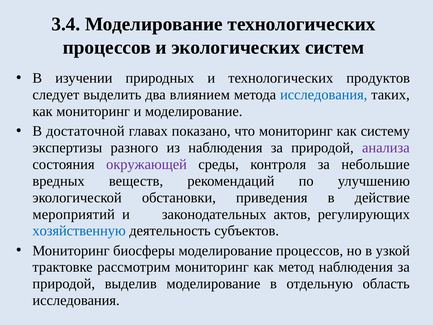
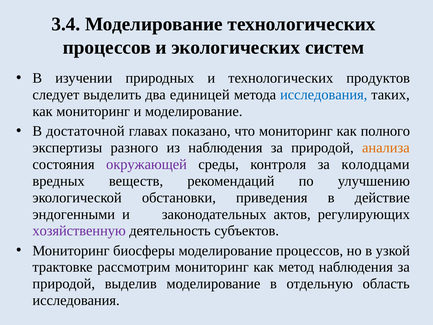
влиянием: влиянием -> единицей
систему: систему -> полного
анализа colour: purple -> orange
небольшие: небольшие -> колодцами
мероприятий: мероприятий -> эндогенными
хозяйственную colour: blue -> purple
